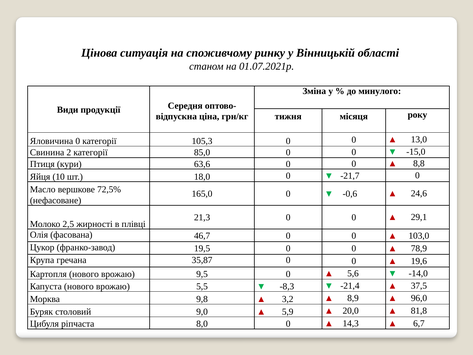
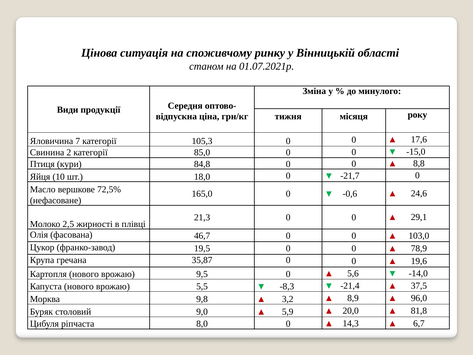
Яловичина 0: 0 -> 7
13,0: 13,0 -> 17,6
63,6: 63,6 -> 84,8
